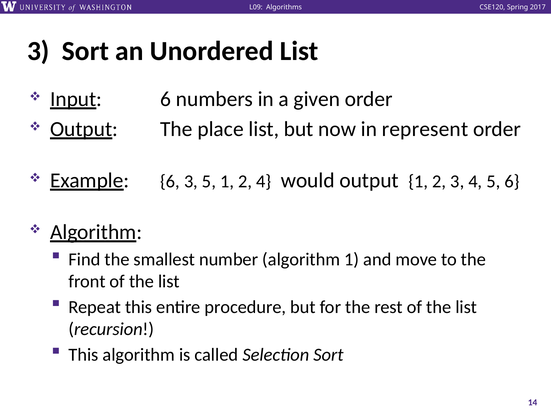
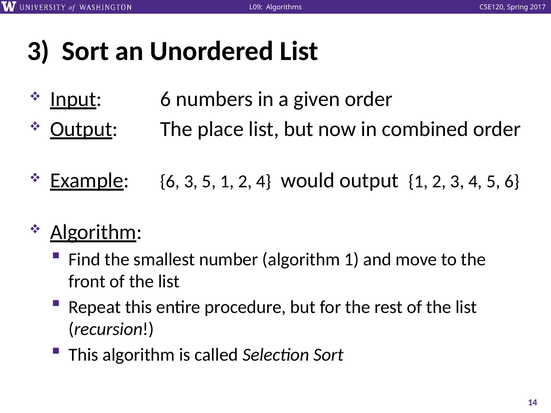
represent: represent -> combined
